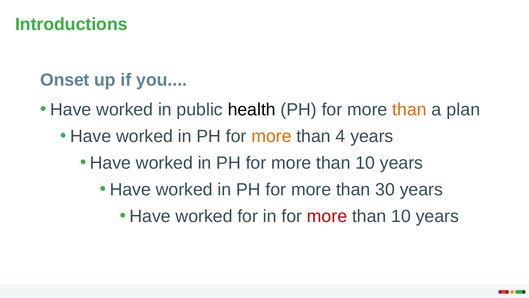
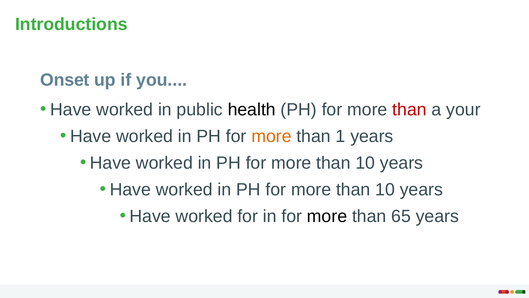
than at (409, 109) colour: orange -> red
plan: plan -> your
4: 4 -> 1
30 at (385, 189): 30 -> 10
more at (327, 216) colour: red -> black
10 at (401, 216): 10 -> 65
